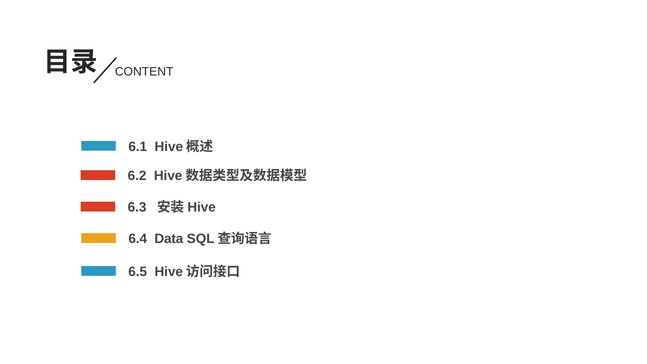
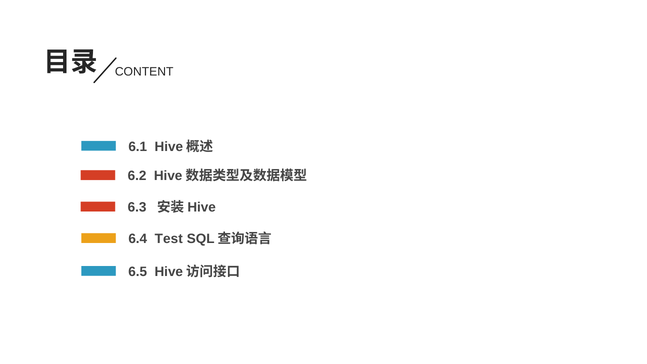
Data: Data -> Test
